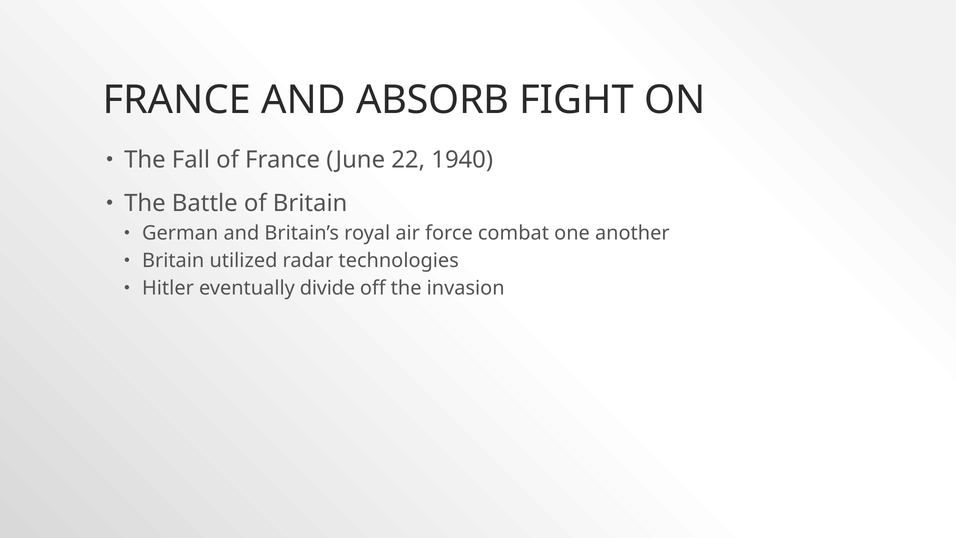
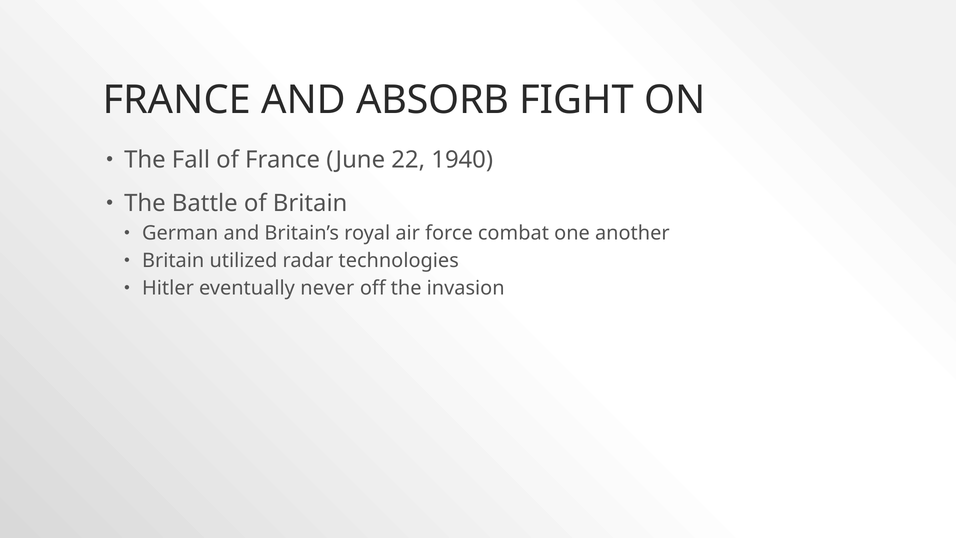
divide: divide -> never
